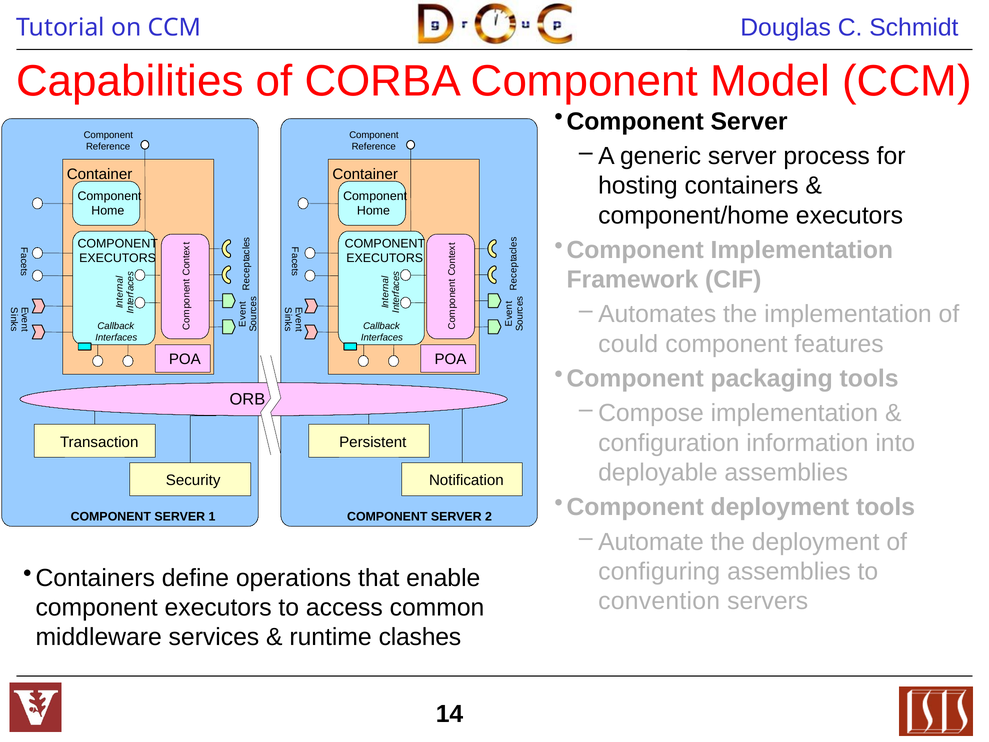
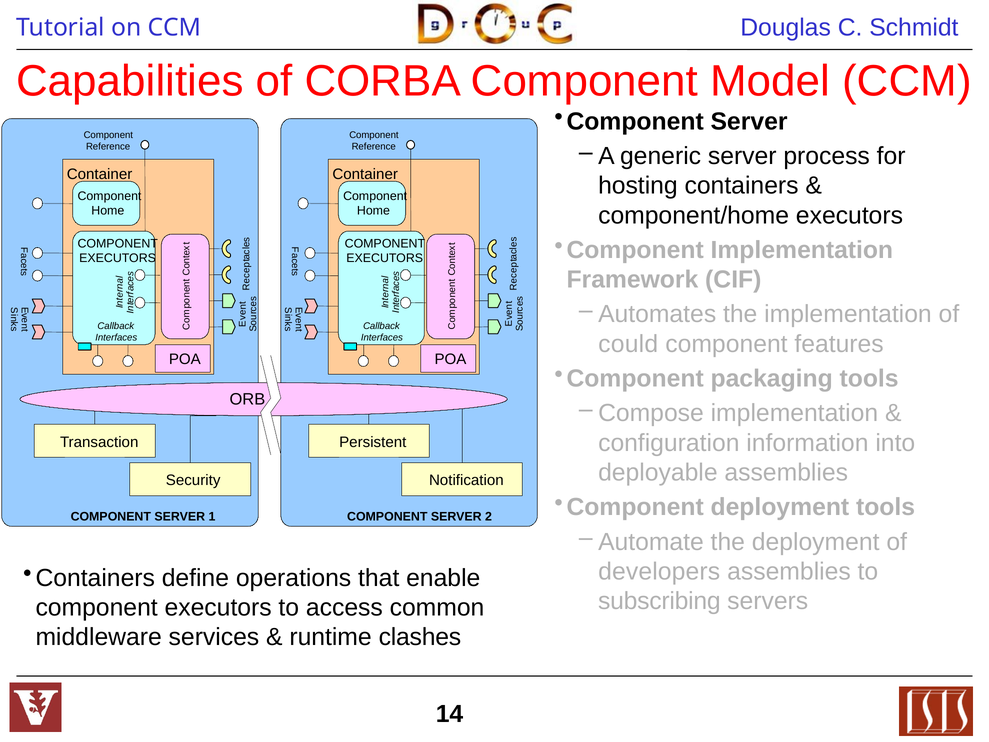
configuring: configuring -> developers
convention: convention -> subscribing
